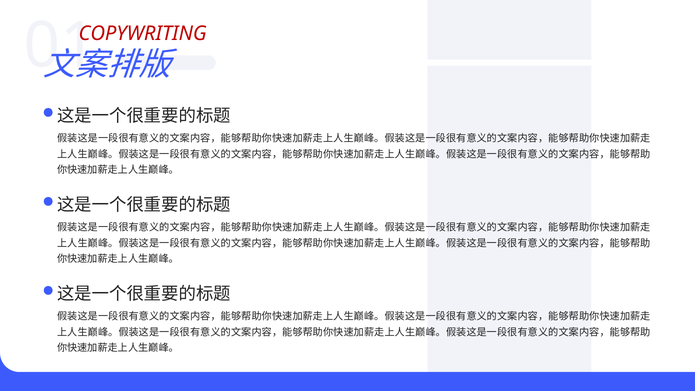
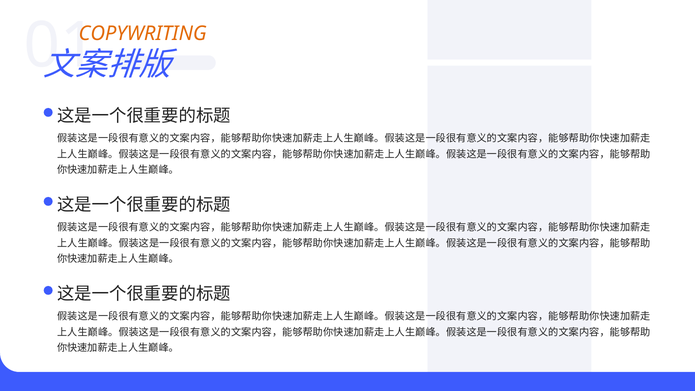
COPYWRITING colour: red -> orange
